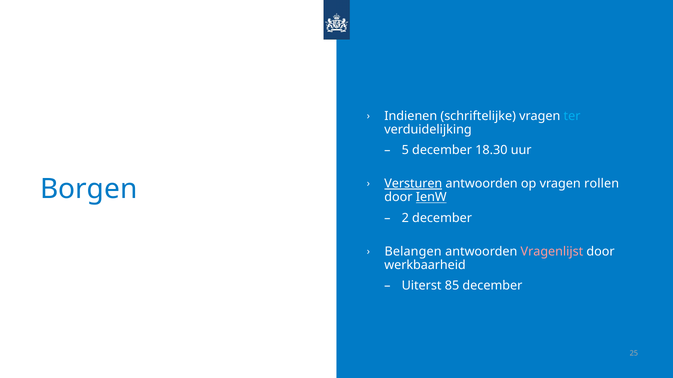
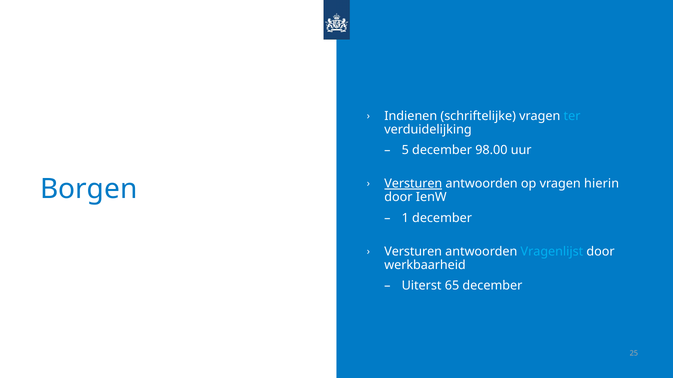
18.30: 18.30 -> 98.00
rollen: rollen -> hierin
IenW underline: present -> none
2: 2 -> 1
Belangen at (413, 252): Belangen -> Versturen
Vragenlijst colour: pink -> light blue
85: 85 -> 65
